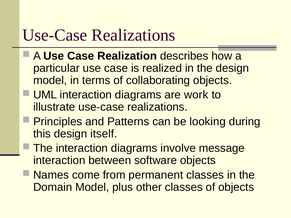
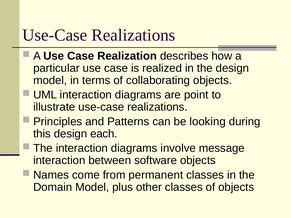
work: work -> point
itself: itself -> each
